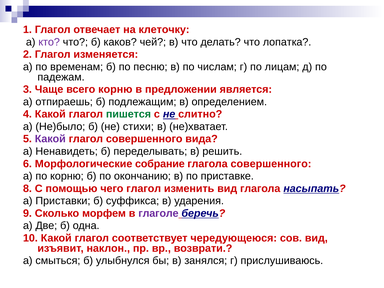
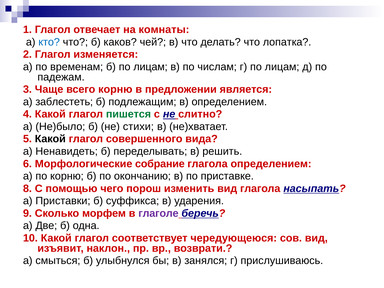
клеточку: клеточку -> комнаты
кто colour: purple -> blue
б по песню: песню -> лицам
отпираешь: отпираешь -> заблестеть
Какой at (50, 139) colour: purple -> black
глагола совершенного: совершенного -> определением
чего глагол: глагол -> порош
